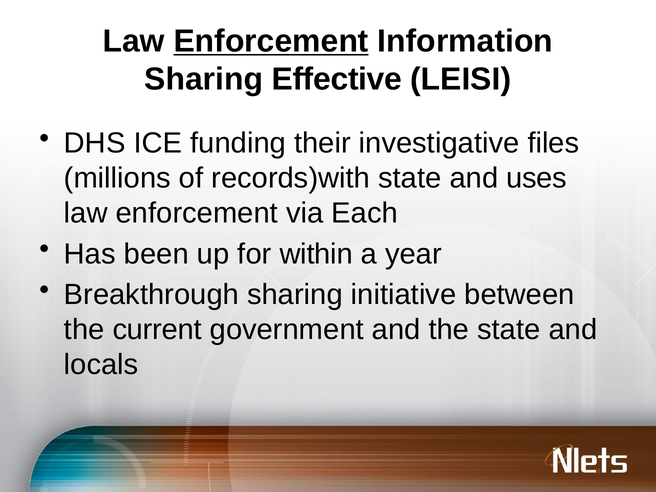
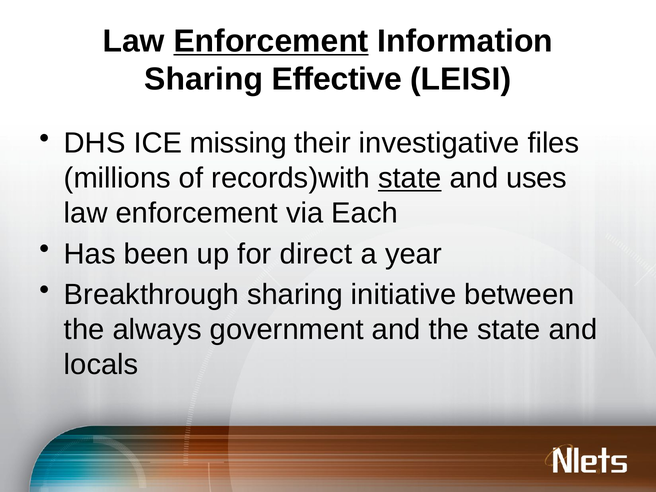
funding: funding -> missing
state at (410, 178) underline: none -> present
within: within -> direct
current: current -> always
